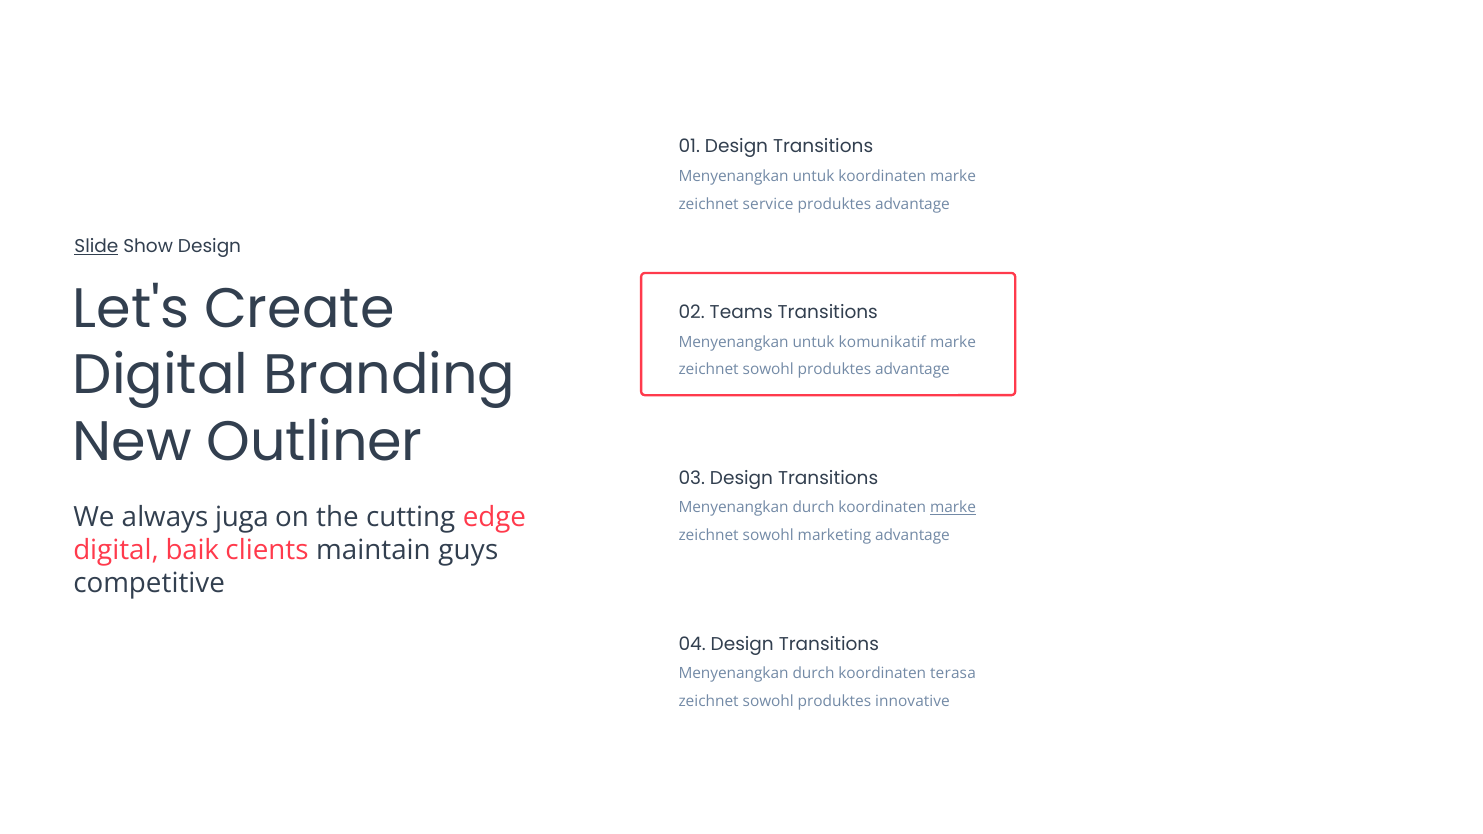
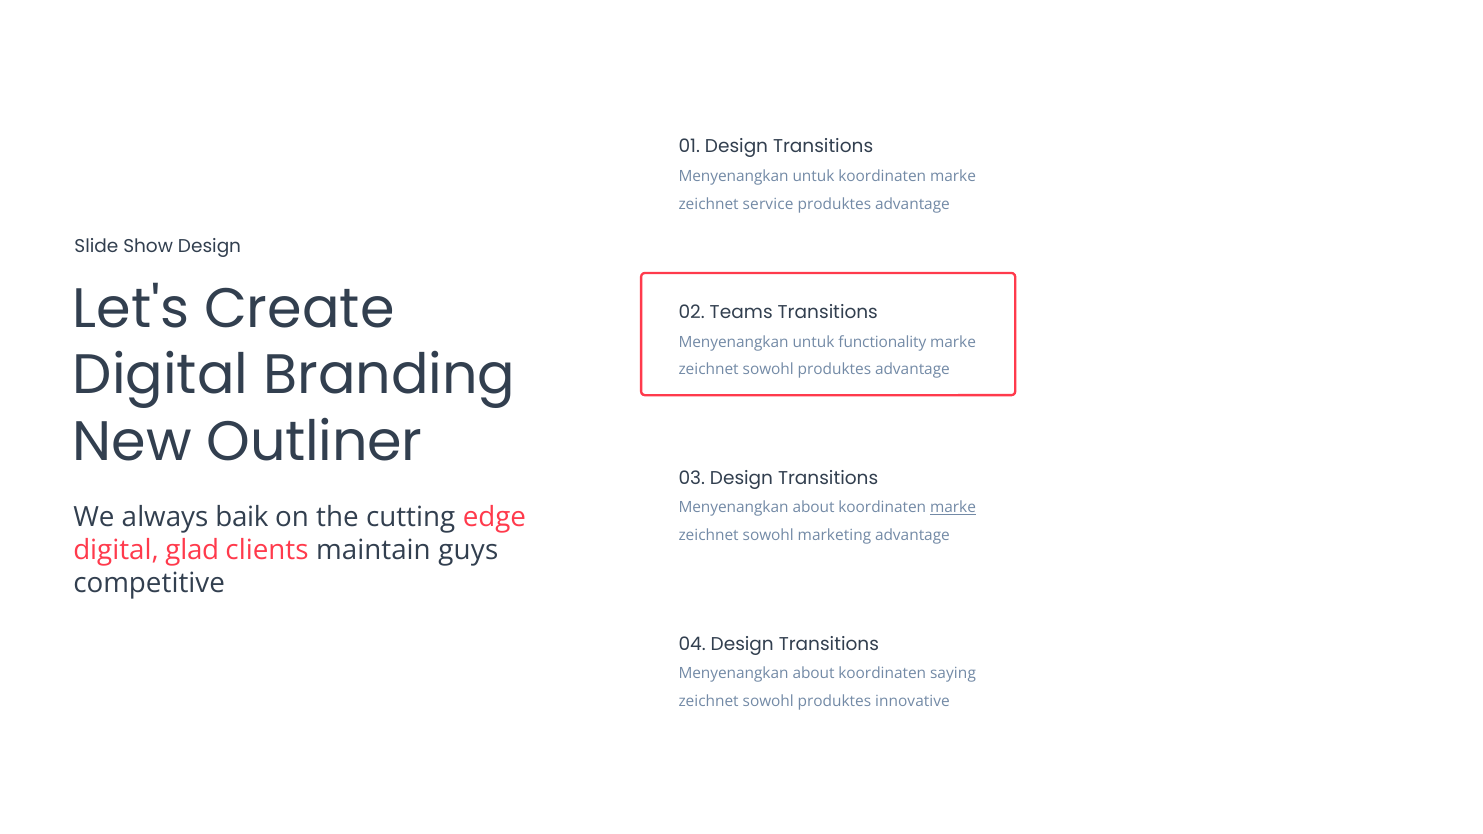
Slide underline: present -> none
komunikatif: komunikatif -> functionality
durch at (814, 508): durch -> about
juga: juga -> baik
baik: baik -> glad
durch at (814, 674): durch -> about
terasa: terasa -> saying
